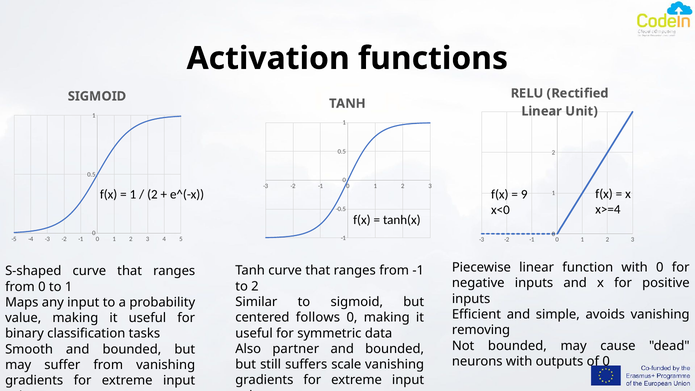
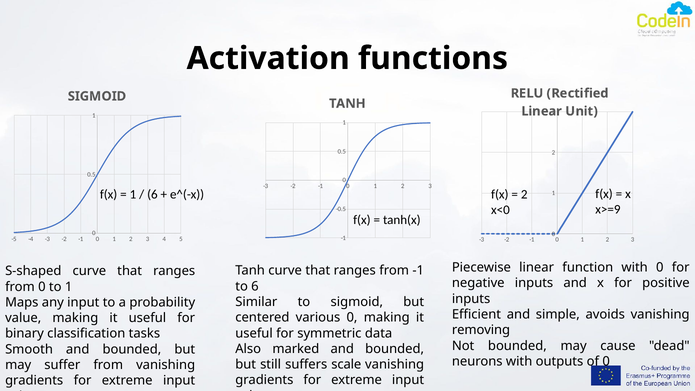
2 at (152, 194): 2 -> 6
9 at (524, 194): 9 -> 2
x>=4: x>=4 -> x>=9
to 2: 2 -> 6
follows: follows -> various
partner: partner -> marked
